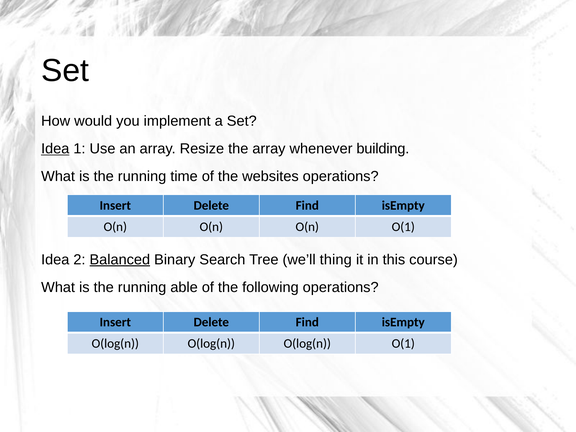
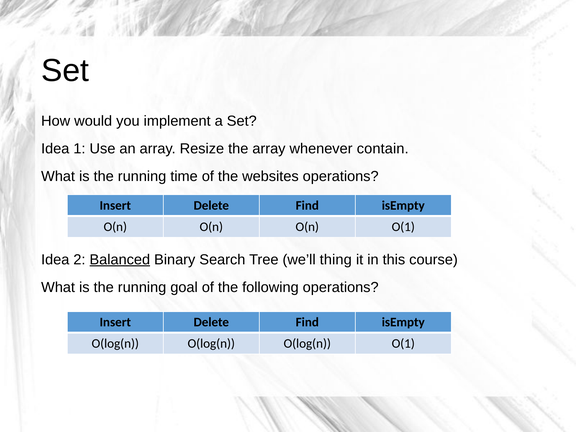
Idea at (55, 149) underline: present -> none
building: building -> contain
able: able -> goal
